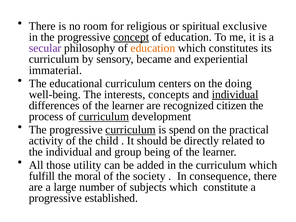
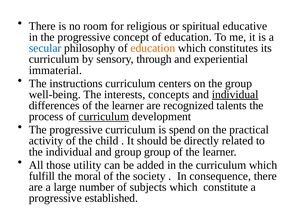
exclusive: exclusive -> educative
concept underline: present -> none
secular colour: purple -> blue
became: became -> through
educational: educational -> instructions
the doing: doing -> group
citizen: citizen -> talents
curriculum at (131, 130) underline: present -> none
group being: being -> group
